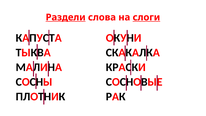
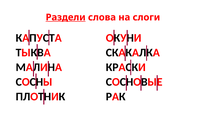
слоги underline: present -> none
